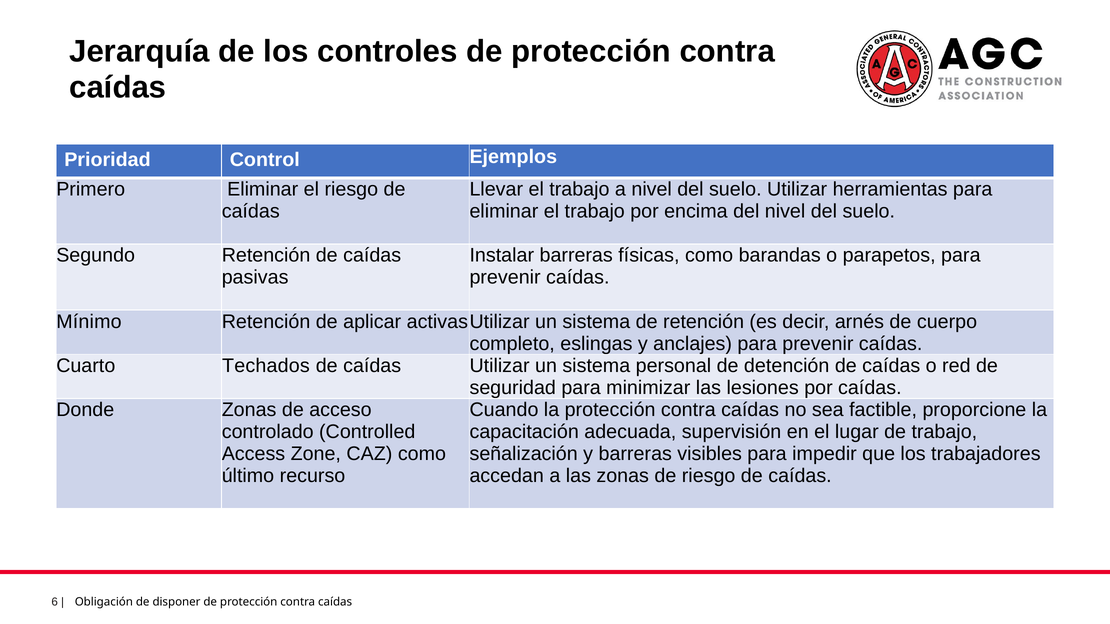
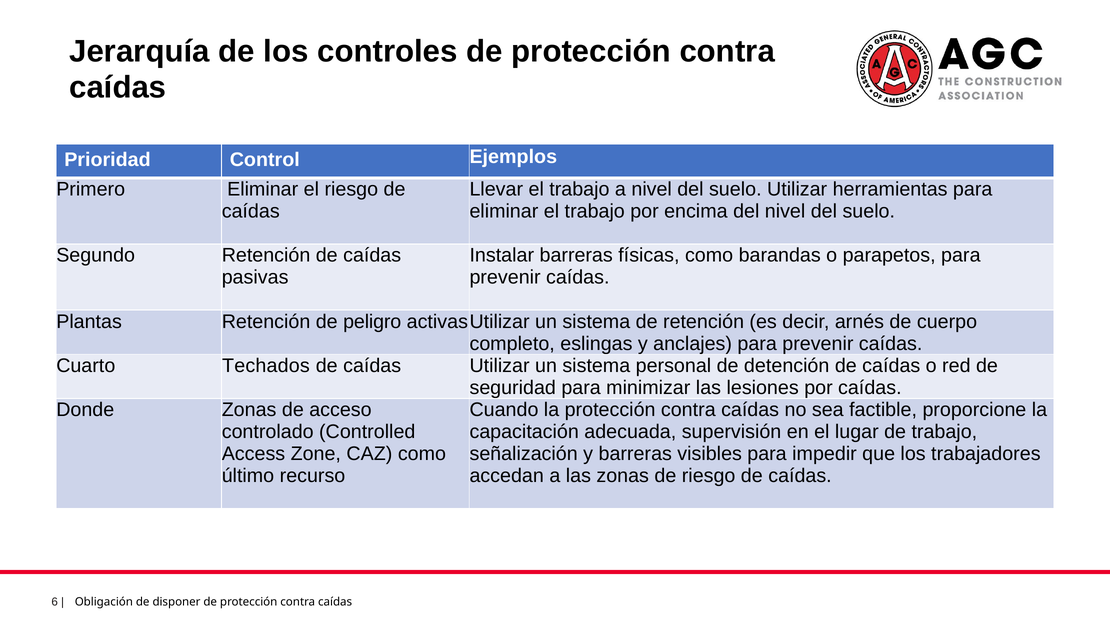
Mínimo: Mínimo -> Plantas
aplicar: aplicar -> peligro
